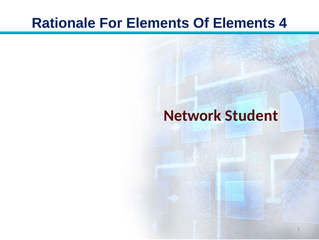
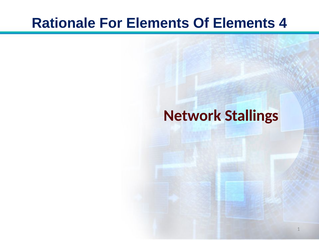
Student: Student -> Stallings
